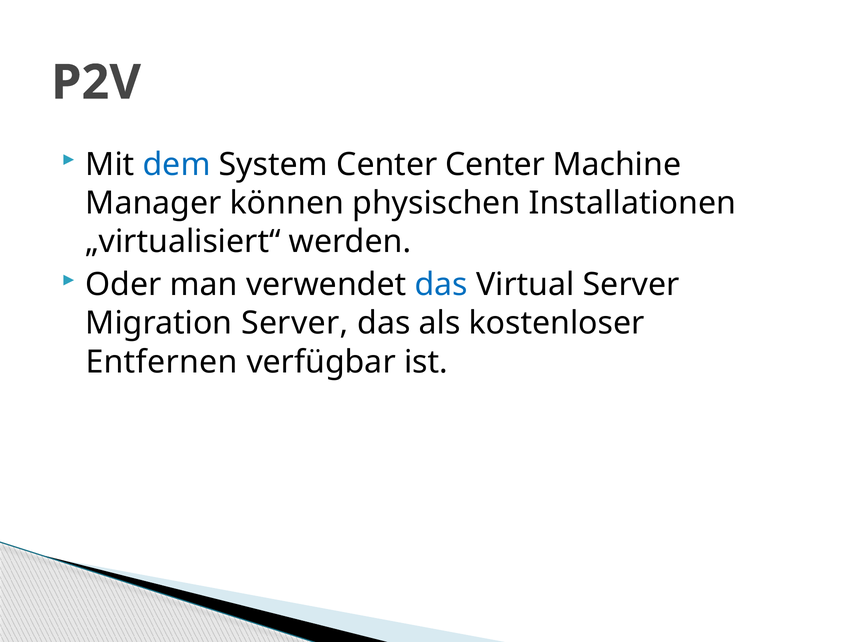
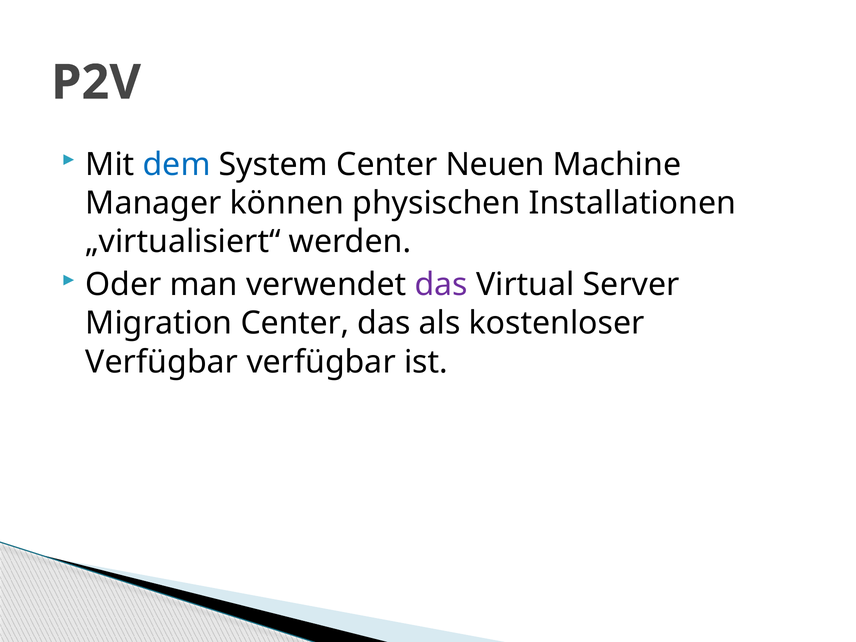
Center Center: Center -> Neuen
das at (441, 285) colour: blue -> purple
Migration Server: Server -> Center
Entfernen at (162, 362): Entfernen -> Verfügbar
